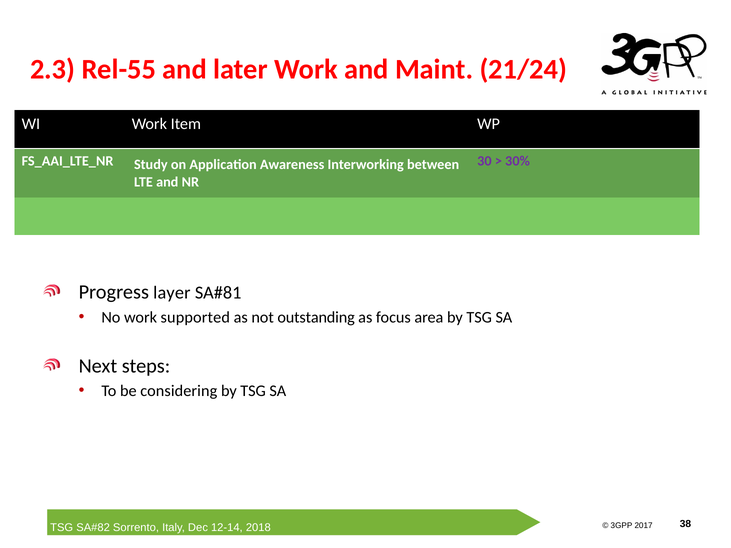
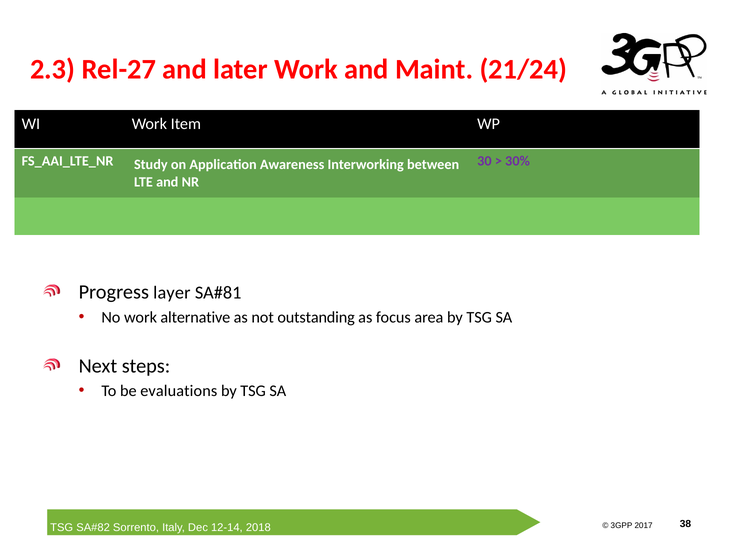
Rel-55: Rel-55 -> Rel-27
supported: supported -> alternative
considering: considering -> evaluations
